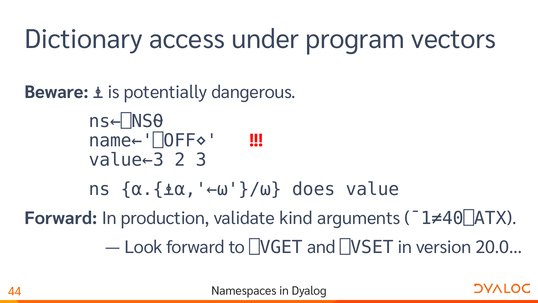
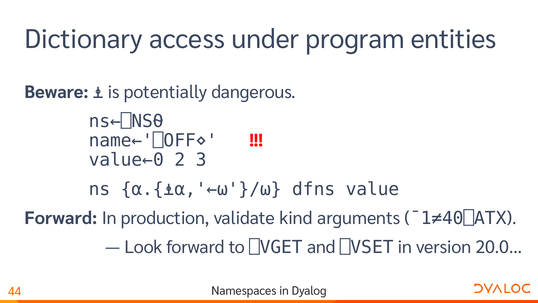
vectors: vectors -> entities
value←3: value←3 -> value←0
does: does -> dfns
